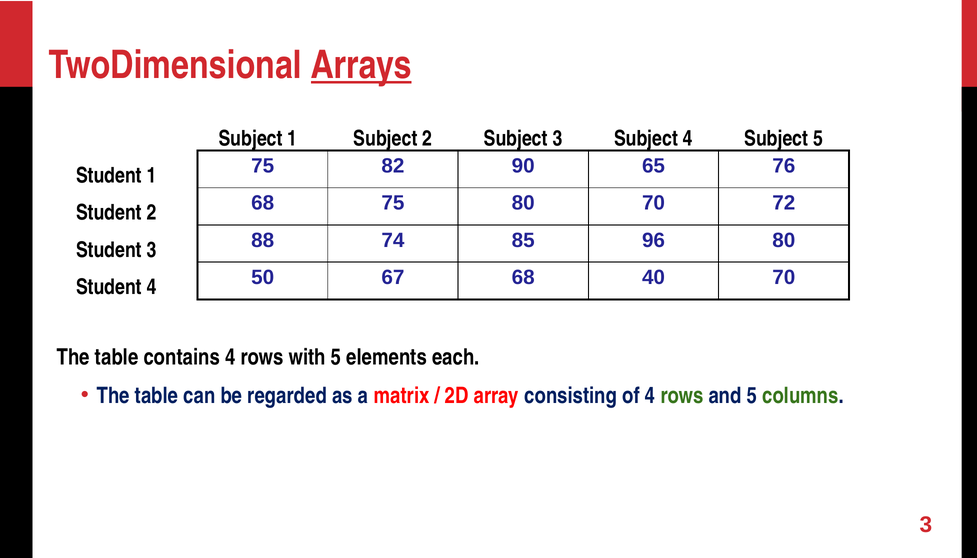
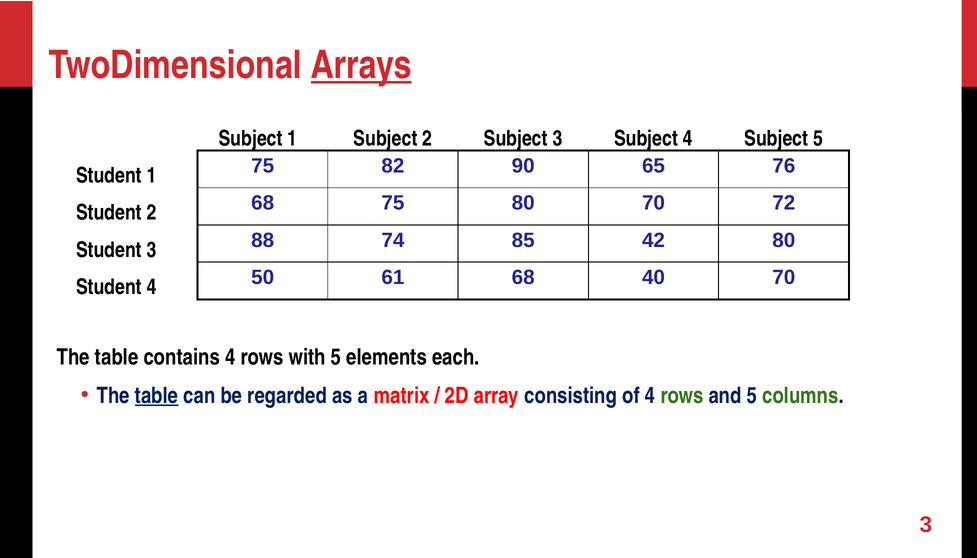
96: 96 -> 42
67: 67 -> 61
table at (157, 396) underline: none -> present
